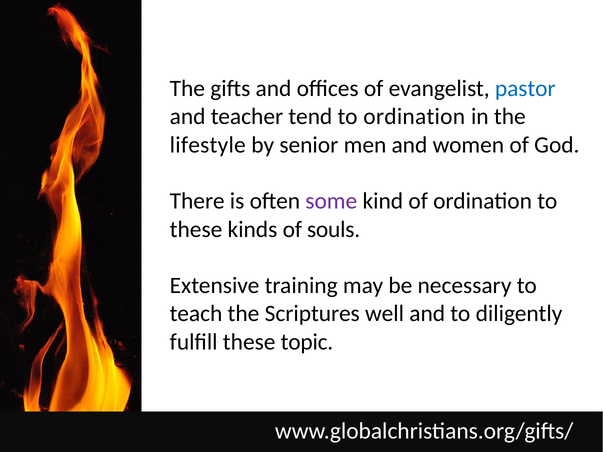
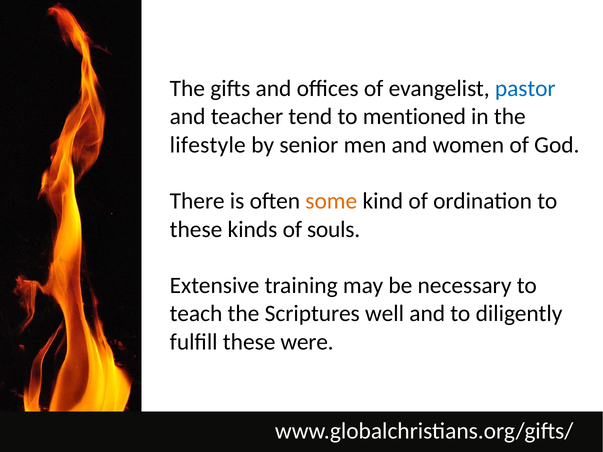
to ordination: ordination -> mentioned
some colour: purple -> orange
topic: topic -> were
